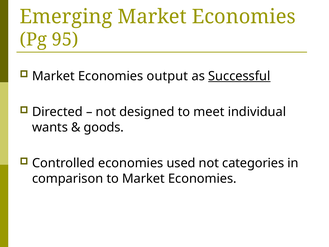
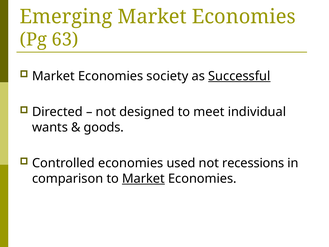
95: 95 -> 63
output: output -> society
categories: categories -> recessions
Market at (143, 178) underline: none -> present
